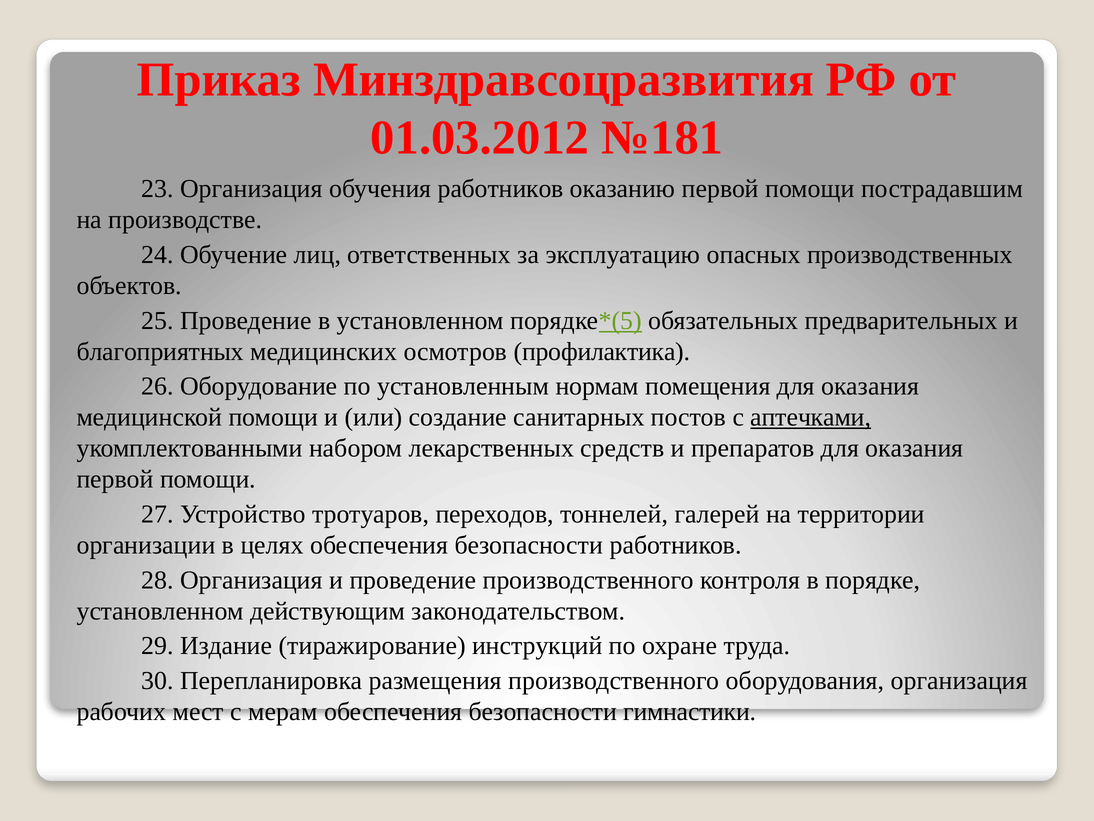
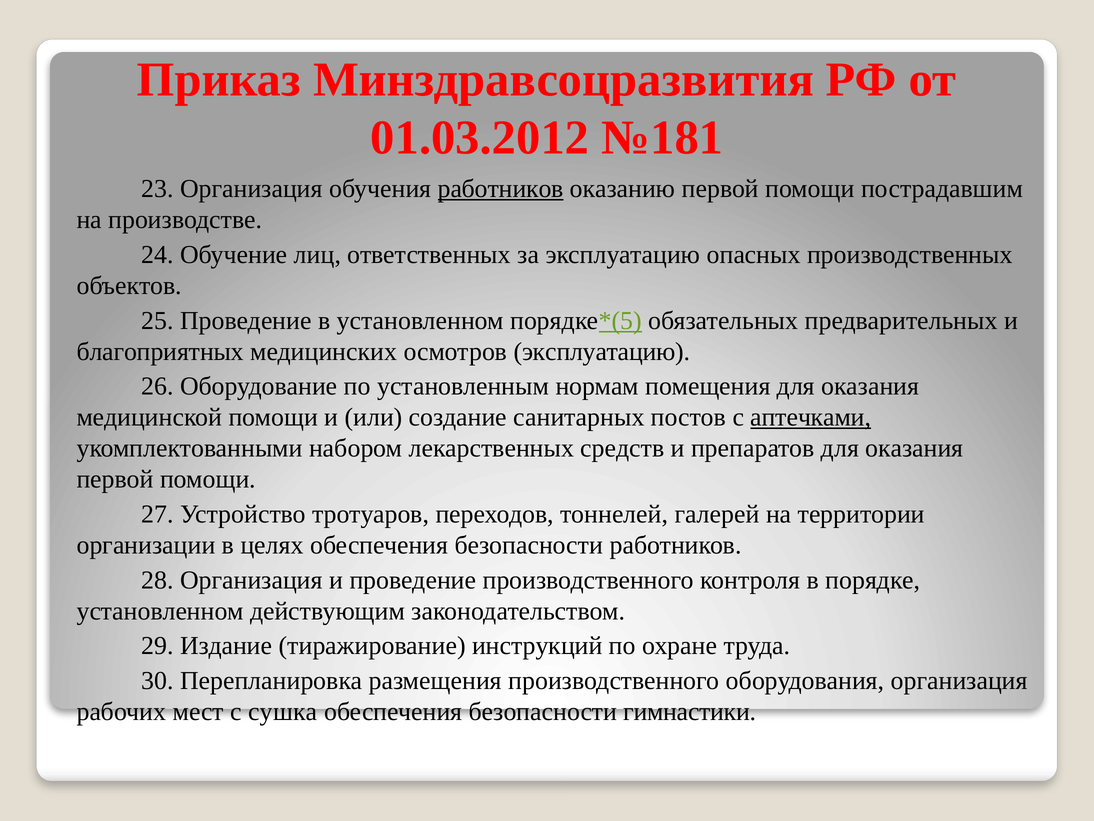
работников at (501, 189) underline: none -> present
осмотров профилактика: профилактика -> эксплуатацию
мерам: мерам -> сушка
